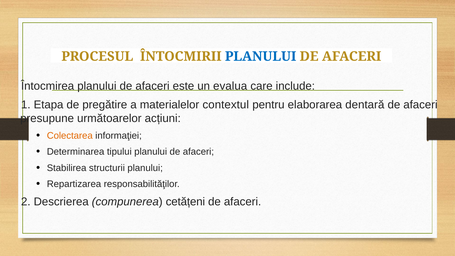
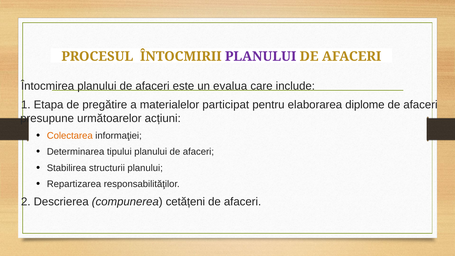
PLANULUI at (261, 56) colour: blue -> purple
contextul: contextul -> participat
dentară: dentară -> diplome
